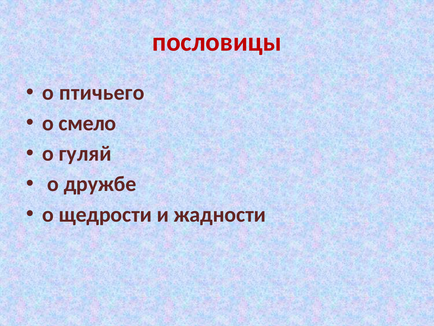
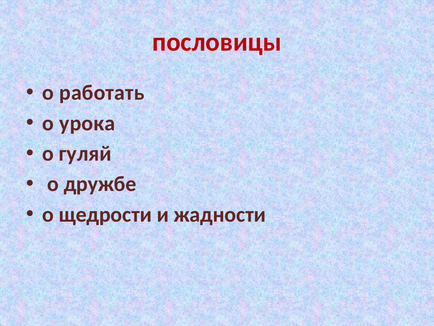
птичьего: птичьего -> работать
смело: смело -> урока
